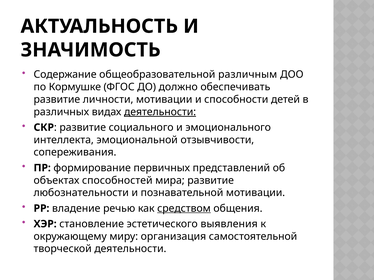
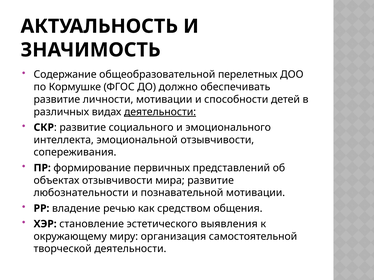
различным: различным -> перелетных
объектах способностей: способностей -> отзывчивости
средством underline: present -> none
